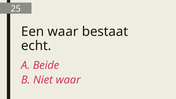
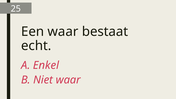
Beide: Beide -> Enkel
